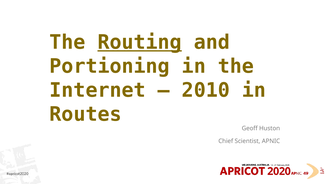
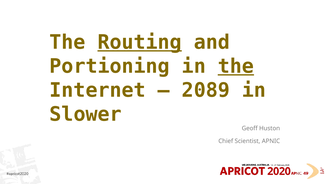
the at (236, 66) underline: none -> present
2010: 2010 -> 2089
Routes: Routes -> Slower
